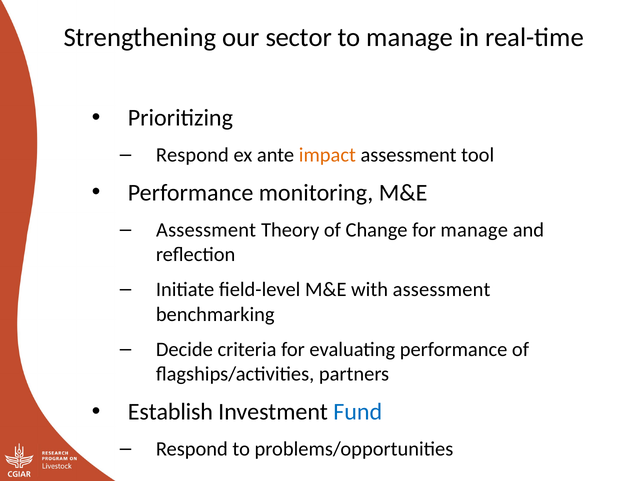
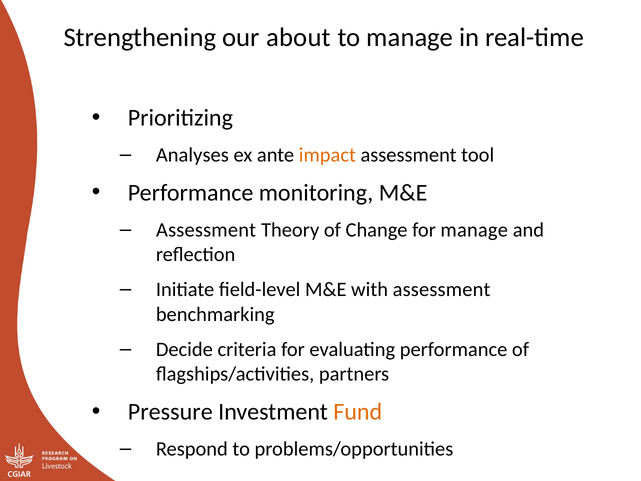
sector: sector -> about
Respond at (192, 155): Respond -> Analyses
Establish: Establish -> Pressure
Fund colour: blue -> orange
